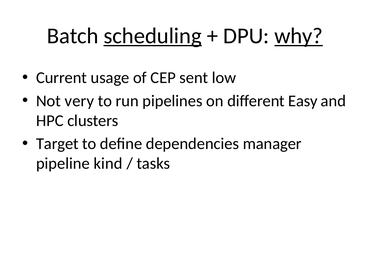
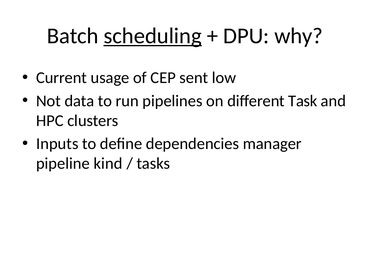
why underline: present -> none
very: very -> data
Easy: Easy -> Task
Target: Target -> Inputs
